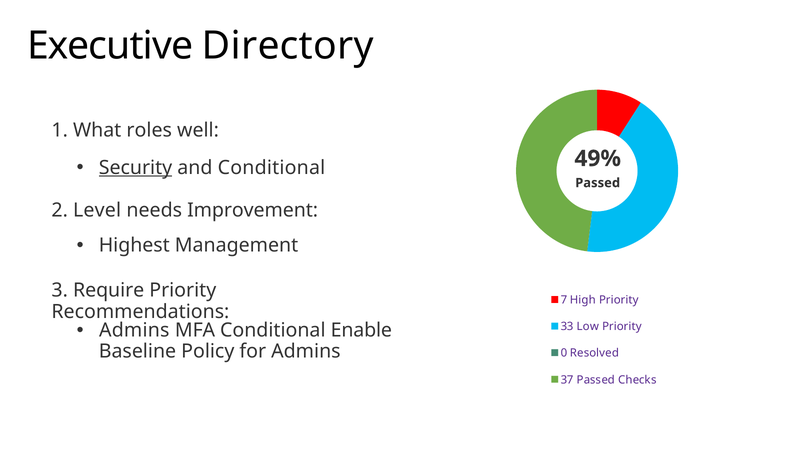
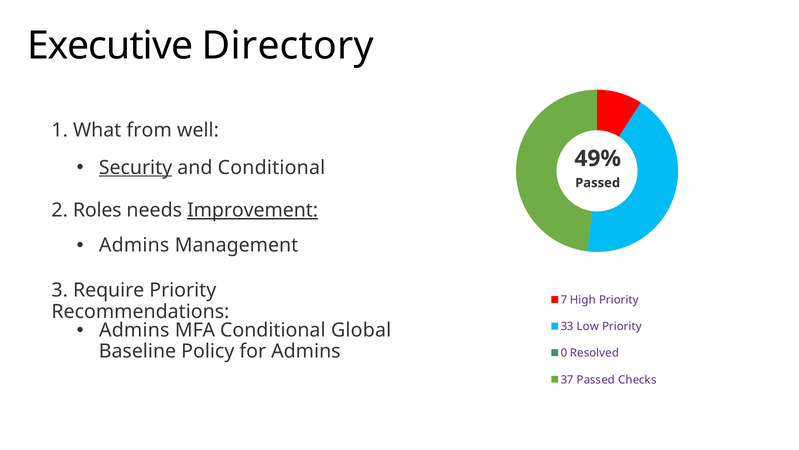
roles: roles -> from
Level: Level -> Roles
Improvement underline: none -> present
Highest at (134, 245): Highest -> Admins
Enable: Enable -> Global
